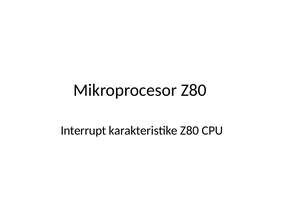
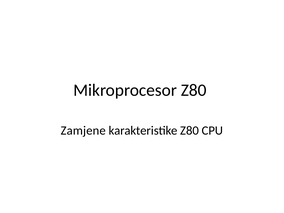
Interrupt: Interrupt -> Zamjene
